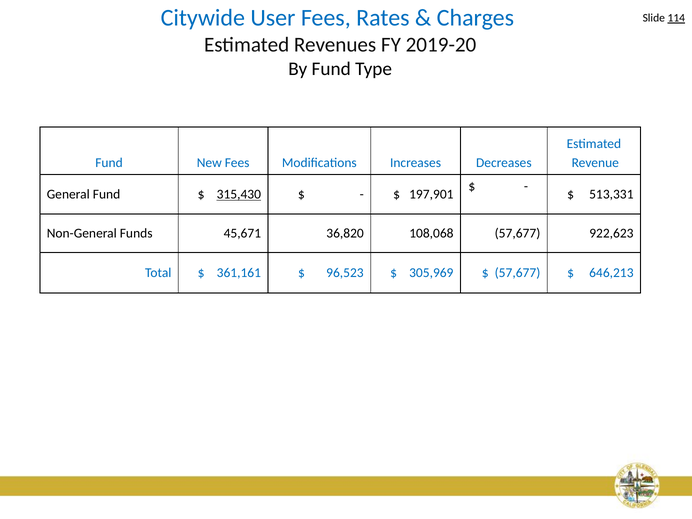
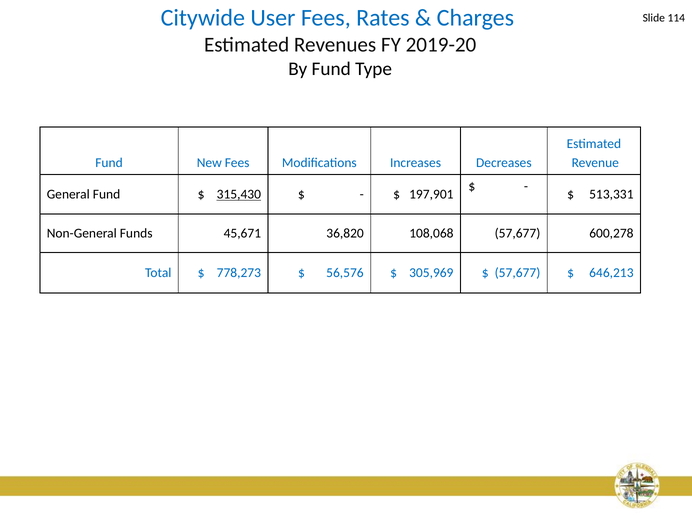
114 underline: present -> none
922,623: 922,623 -> 600,278
361,161: 361,161 -> 778,273
96,523: 96,523 -> 56,576
